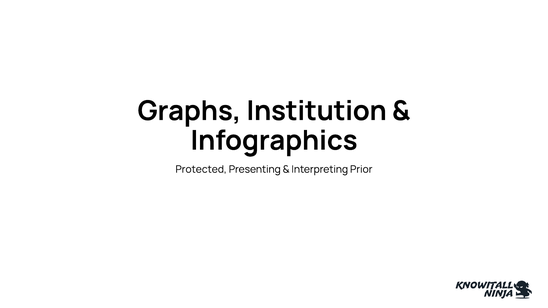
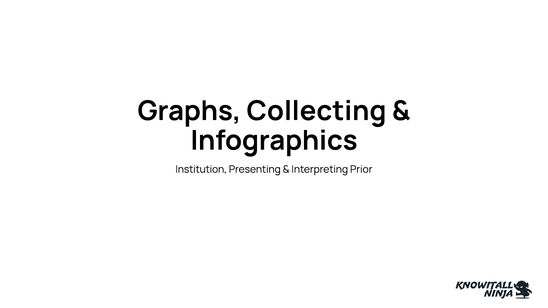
Institution: Institution -> Collecting
Protected: Protected -> Institution
